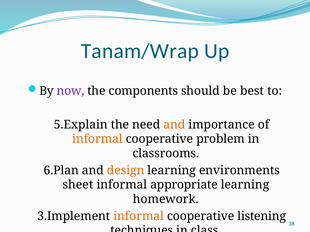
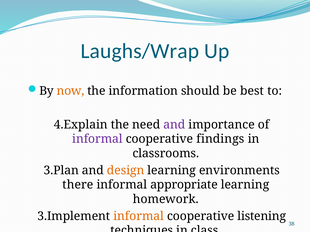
Tanam/Wrap: Tanam/Wrap -> Laughs/Wrap
now colour: purple -> orange
components: components -> information
5.Explain: 5.Explain -> 4.Explain
and at (174, 125) colour: orange -> purple
informal at (97, 139) colour: orange -> purple
problem: problem -> findings
6.Plan: 6.Plan -> 3.Plan
sheet: sheet -> there
